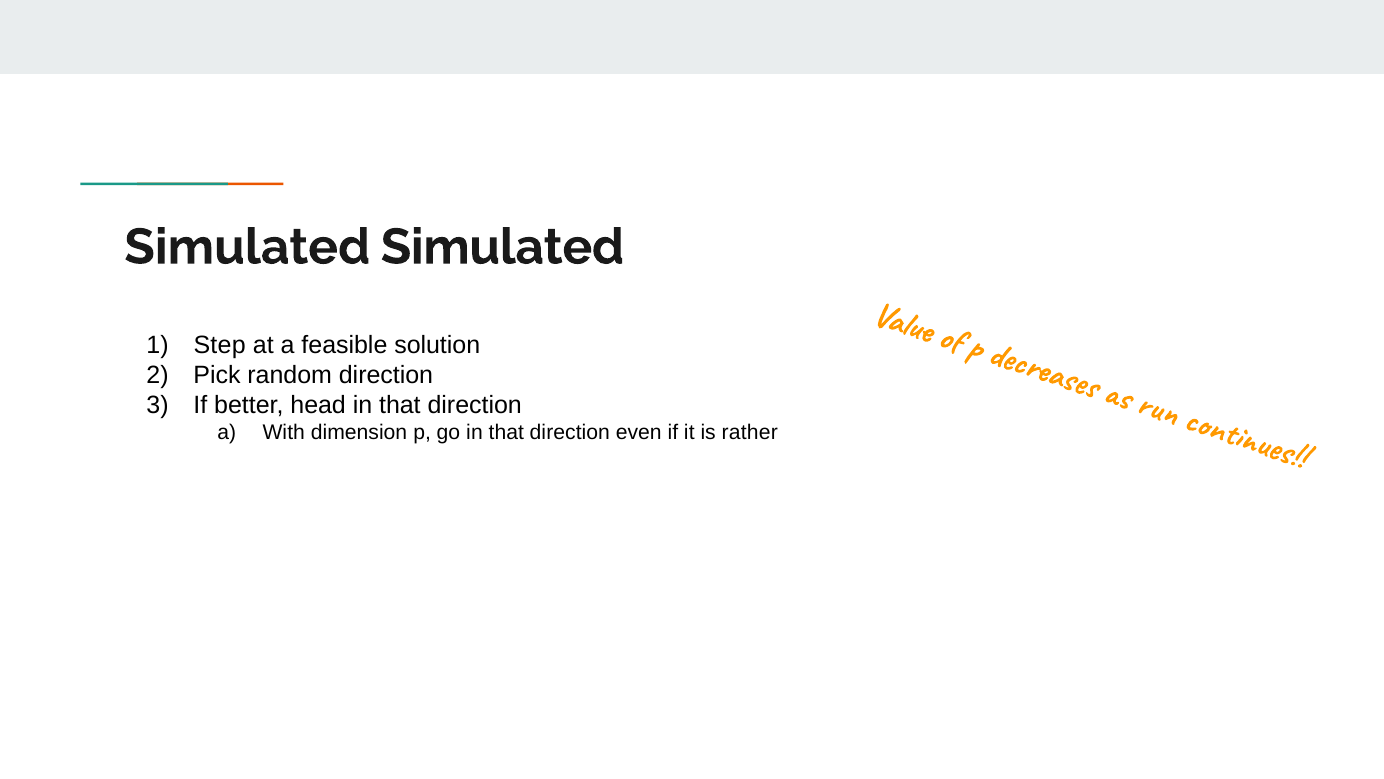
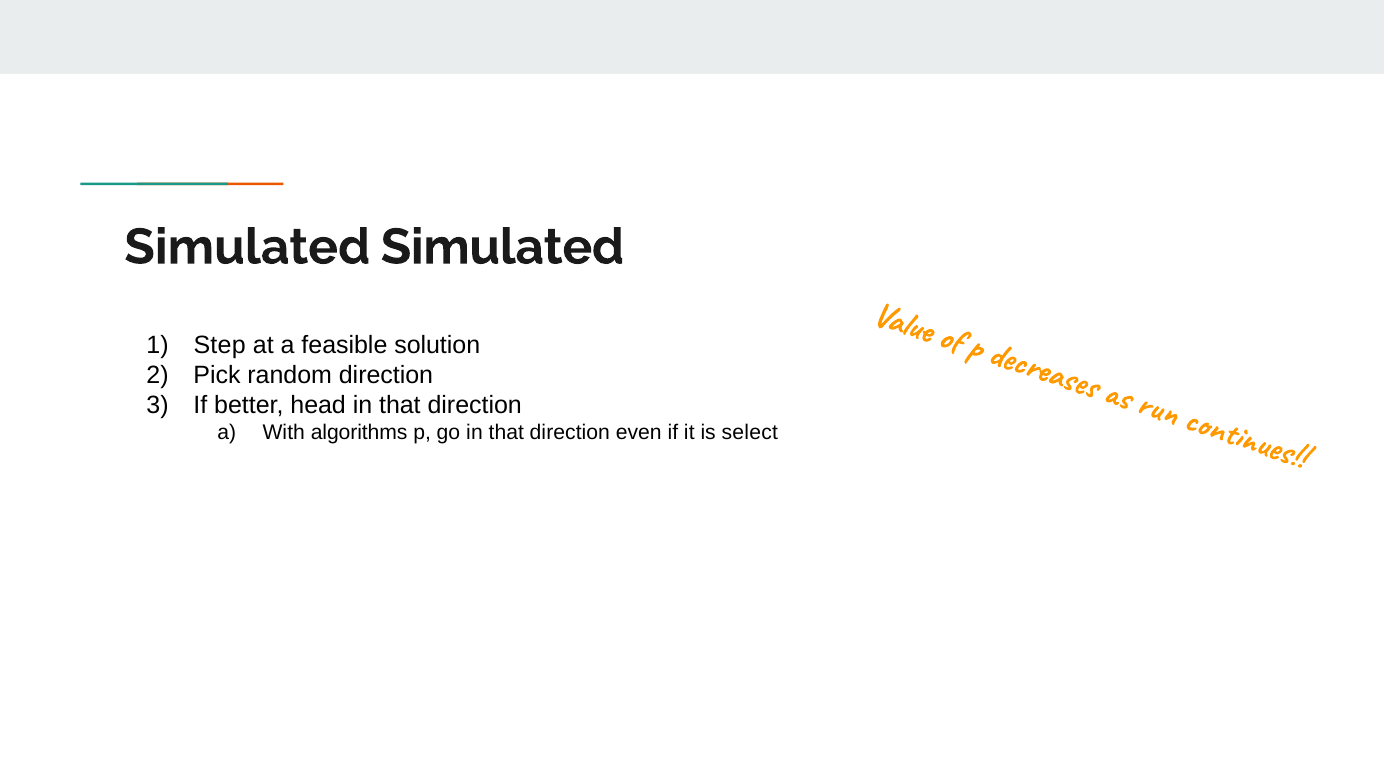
dimension: dimension -> algorithms
rather: rather -> select
